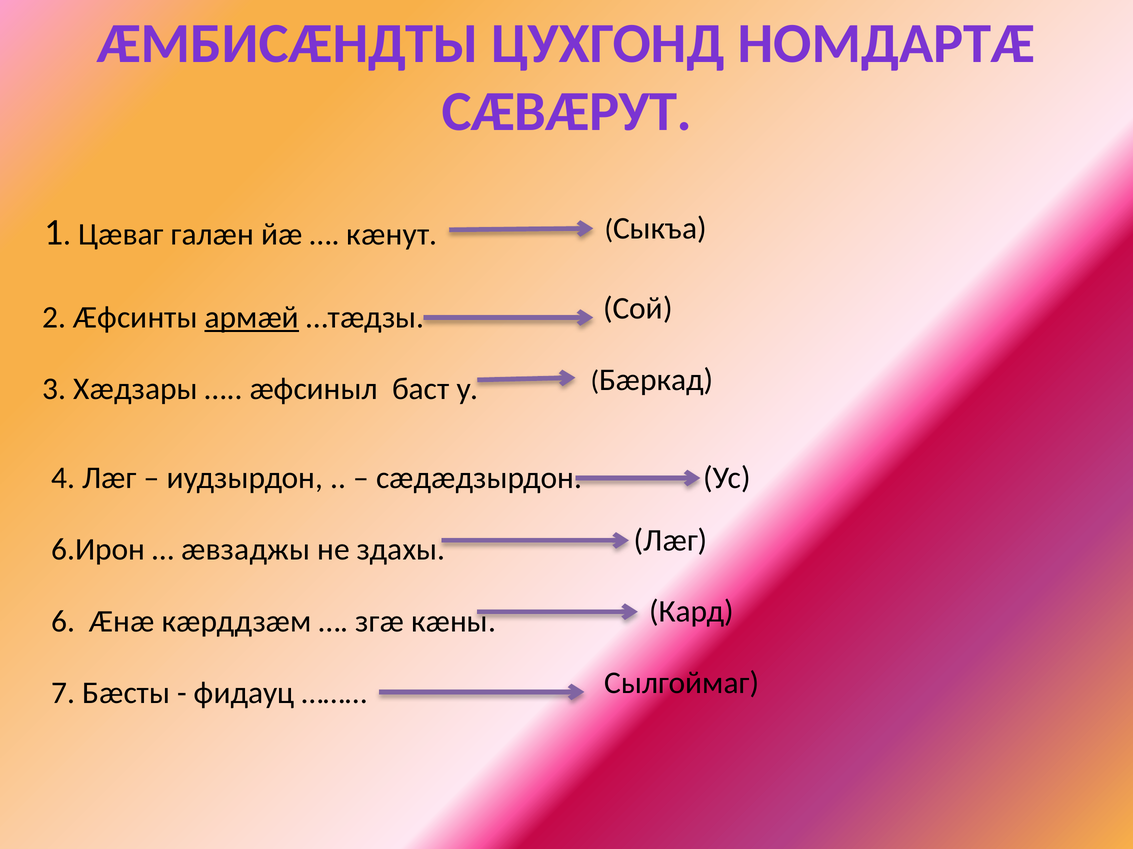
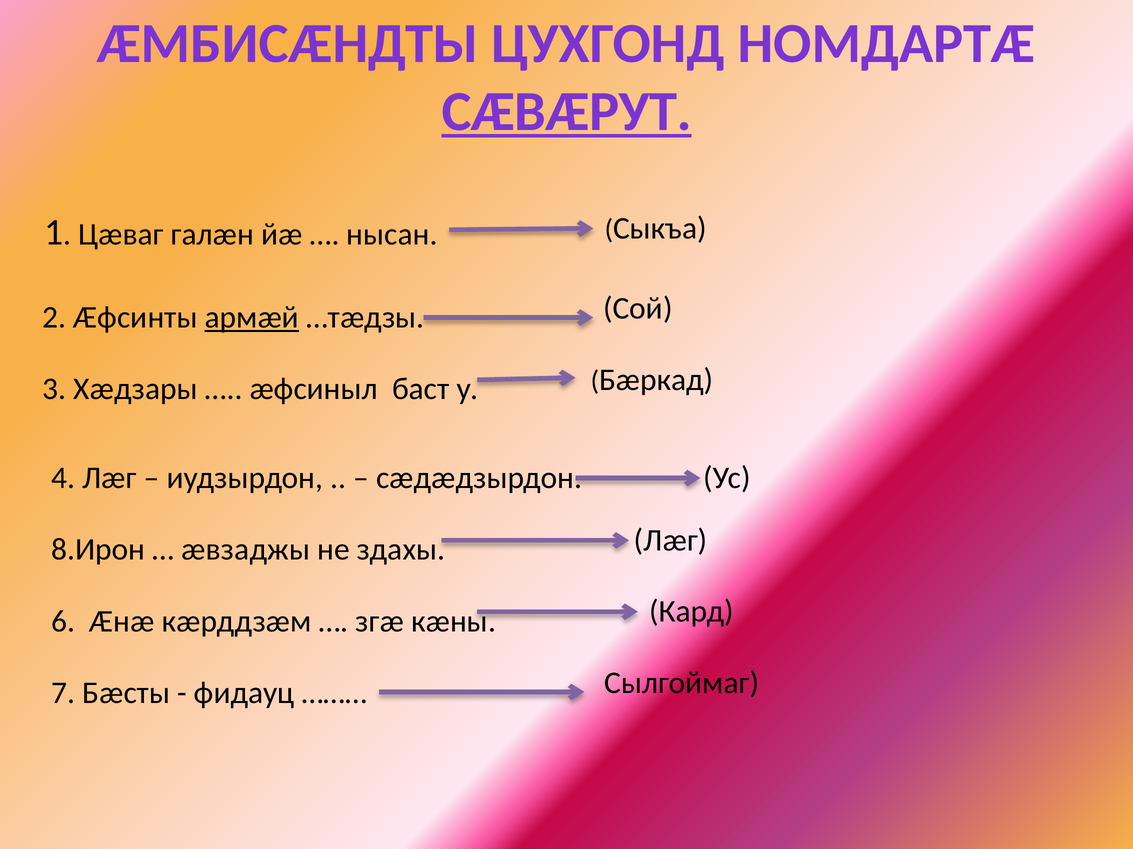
СÆВÆРУТ underline: none -> present
кæнут: кæнут -> нысан
6.Ирон: 6.Ирон -> 8.Ирон
